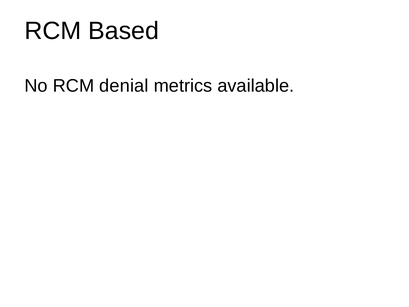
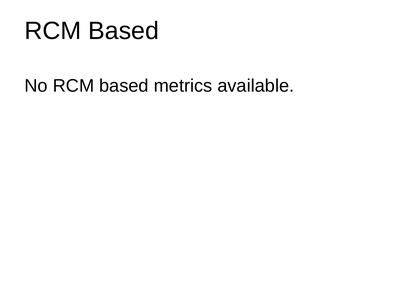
No RCM denial: denial -> based
